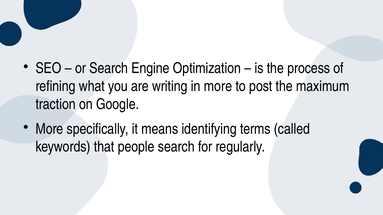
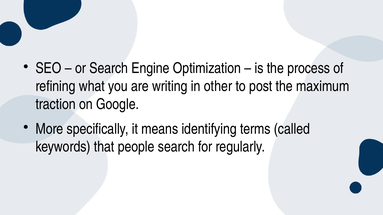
in more: more -> other
